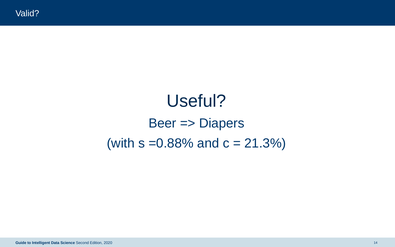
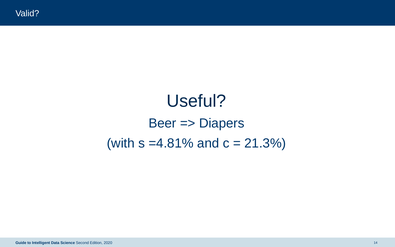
=0.88%: =0.88% -> =4.81%
